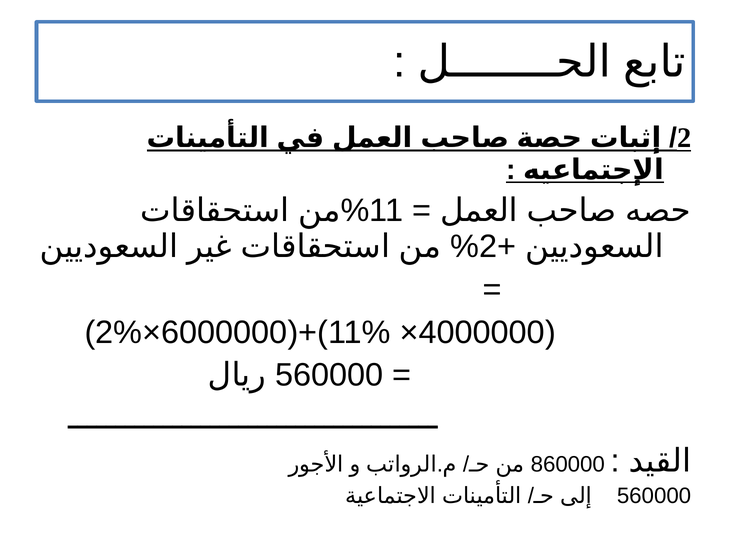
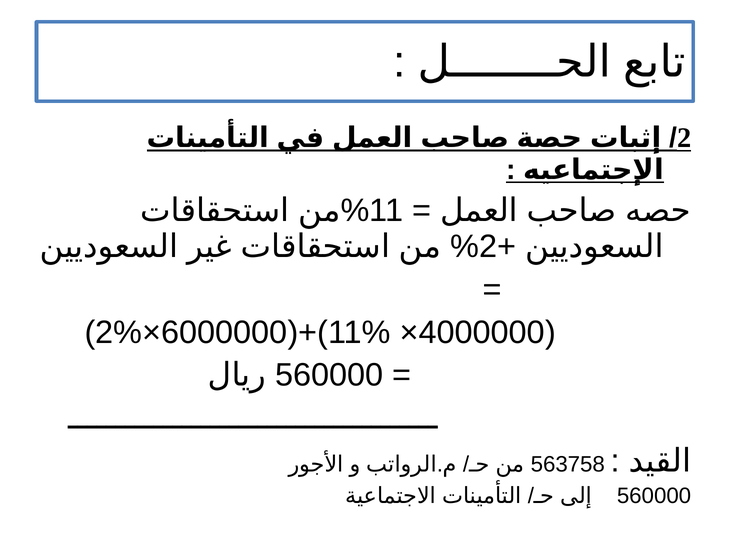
860000: 860000 -> 563758
